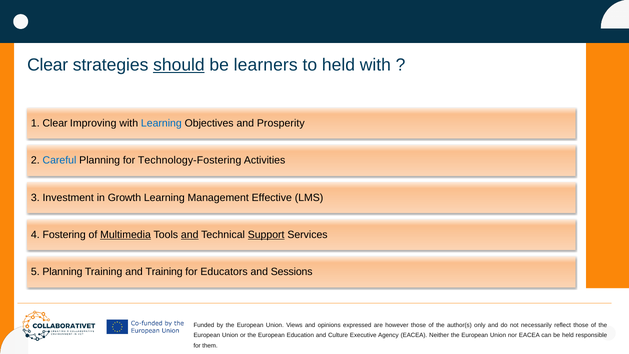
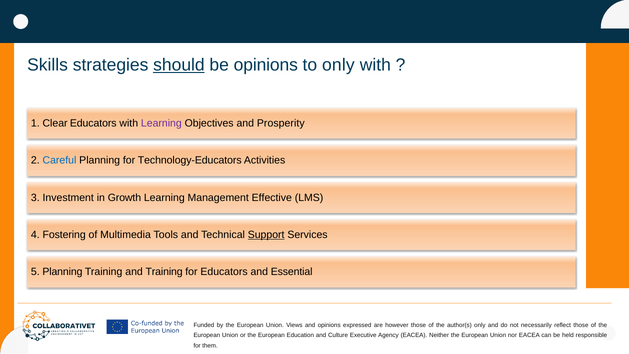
Clear at (48, 65): Clear -> Skills
be learners: learners -> opinions
to held: held -> only
Clear Improving: Improving -> Educators
Learning at (161, 123) colour: blue -> purple
Technology-Fostering: Technology-Fostering -> Technology-Educators
Multimedia underline: present -> none
and at (190, 235) underline: present -> none
Sessions: Sessions -> Essential
